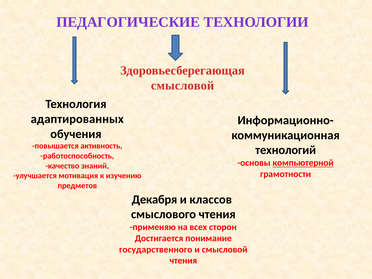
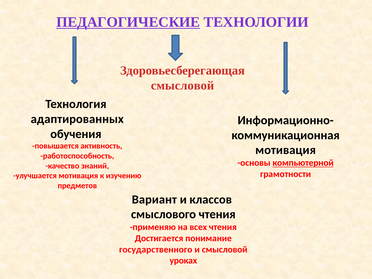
ПЕДАГОГИЧЕСКИЕ underline: none -> present
технологий at (286, 150): технологий -> мотивация
Декабря: Декабря -> Вариант
всех сторон: сторон -> чтения
чтения at (183, 261): чтения -> уроках
